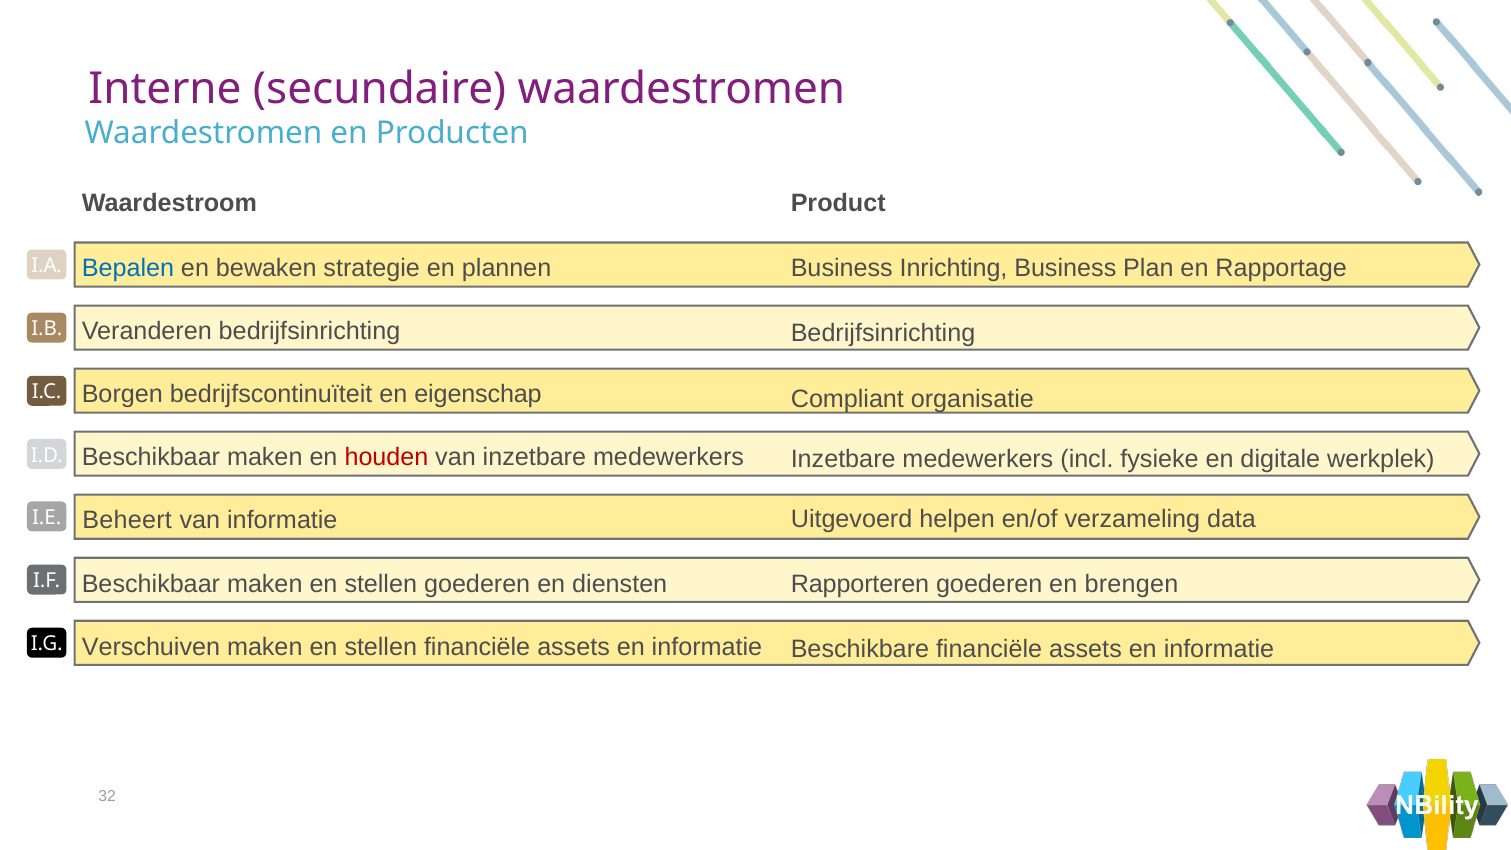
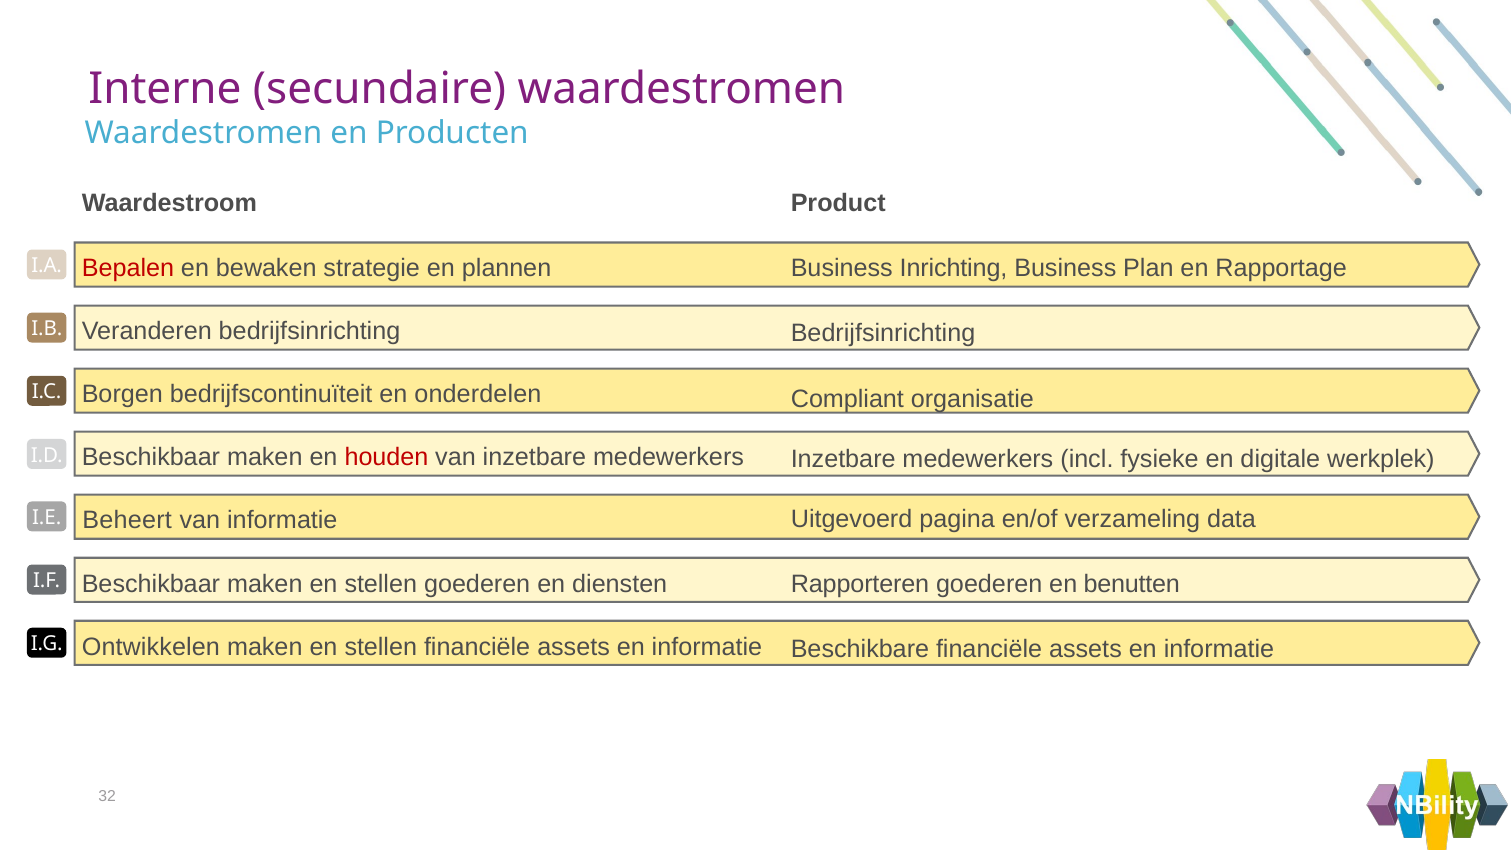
Bepalen colour: blue -> red
eigenschap: eigenschap -> onderdelen
helpen: helpen -> pagina
brengen: brengen -> benutten
Verschuiven: Verschuiven -> Ontwikkelen
